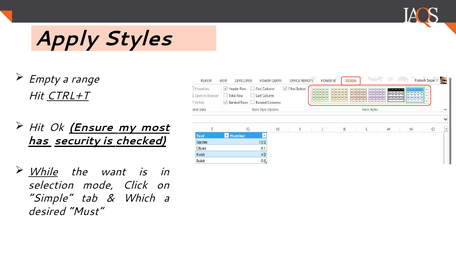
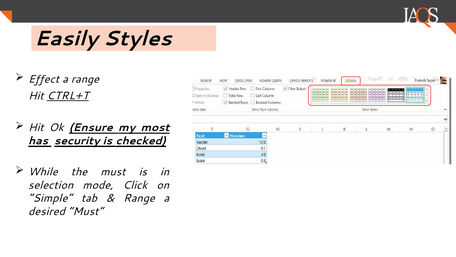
Apply: Apply -> Easily
Empty: Empty -> Effect
While underline: present -> none
the want: want -> must
Which at (139, 198): Which -> Range
